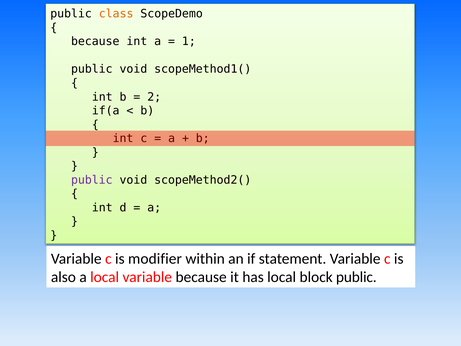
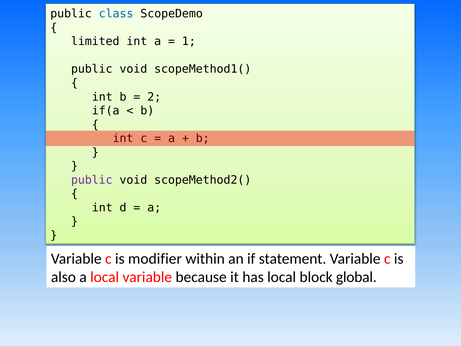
class colour: orange -> blue
because at (95, 41): because -> limited
block public: public -> global
